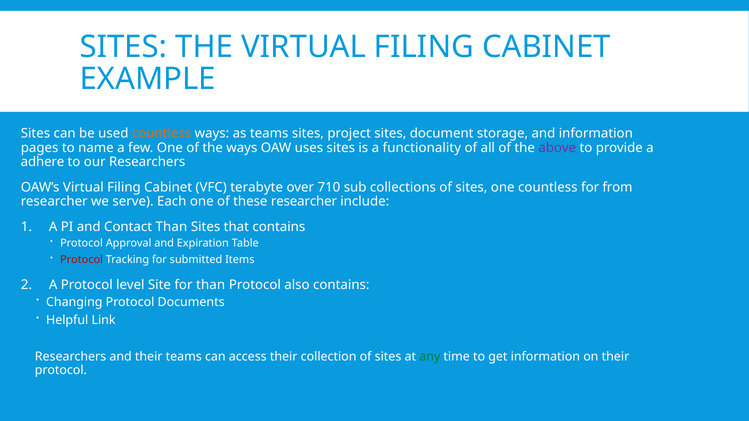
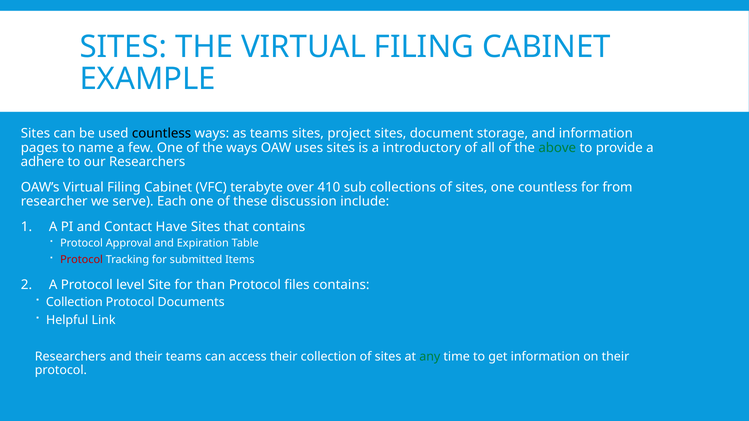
countless at (162, 133) colour: orange -> black
functionality: functionality -> introductory
above colour: purple -> green
710: 710 -> 410
these researcher: researcher -> discussion
Contact Than: Than -> Have
also: also -> files
Changing at (74, 302): Changing -> Collection
